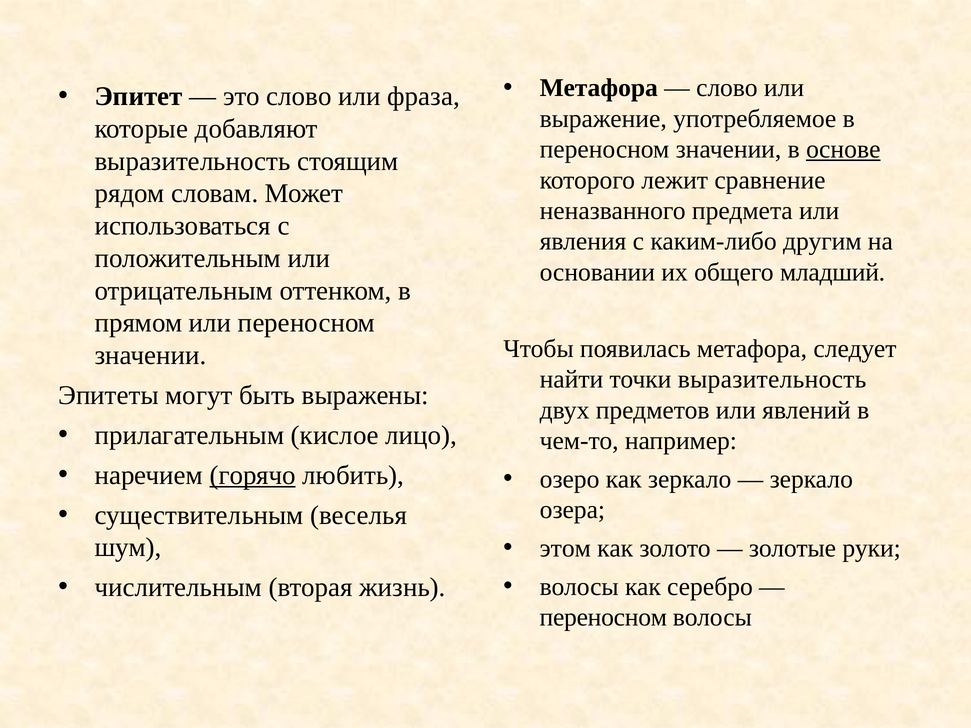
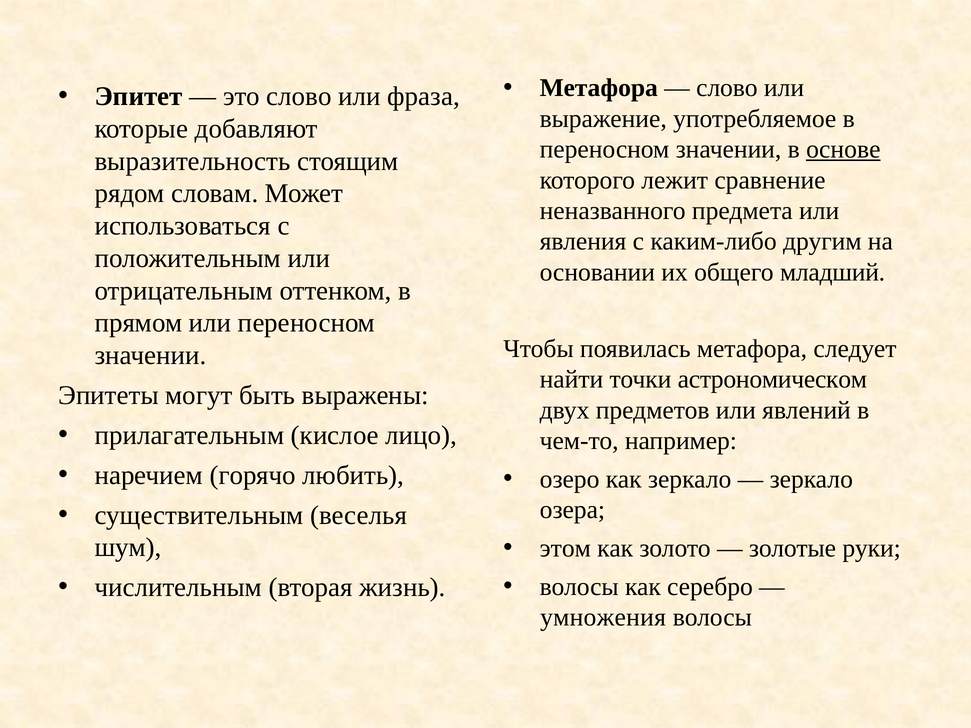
точки выразительность: выразительность -> астрономическом
горячо underline: present -> none
переносном at (603, 618): переносном -> умножения
